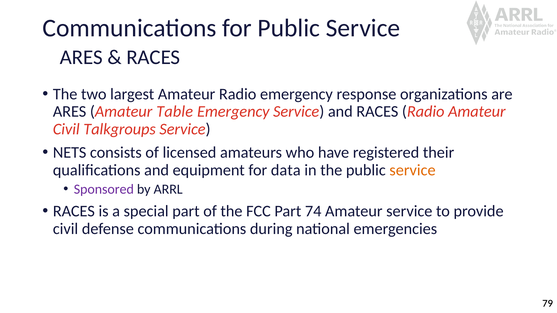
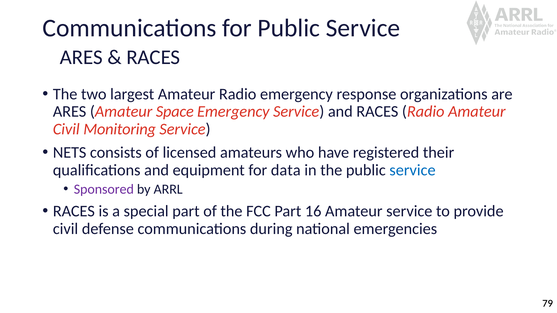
Table: Table -> Space
Talkgroups: Talkgroups -> Monitoring
service at (413, 170) colour: orange -> blue
74: 74 -> 16
